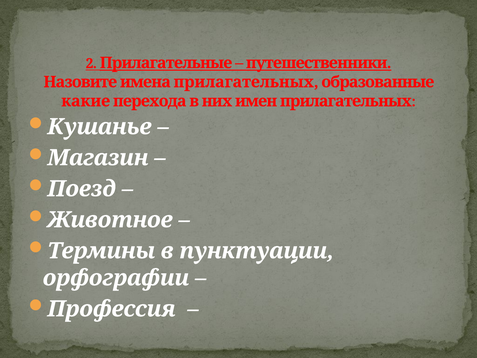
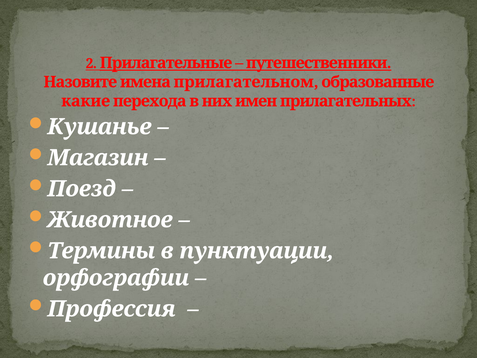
имена прилагательных: прилагательных -> прилагательном
